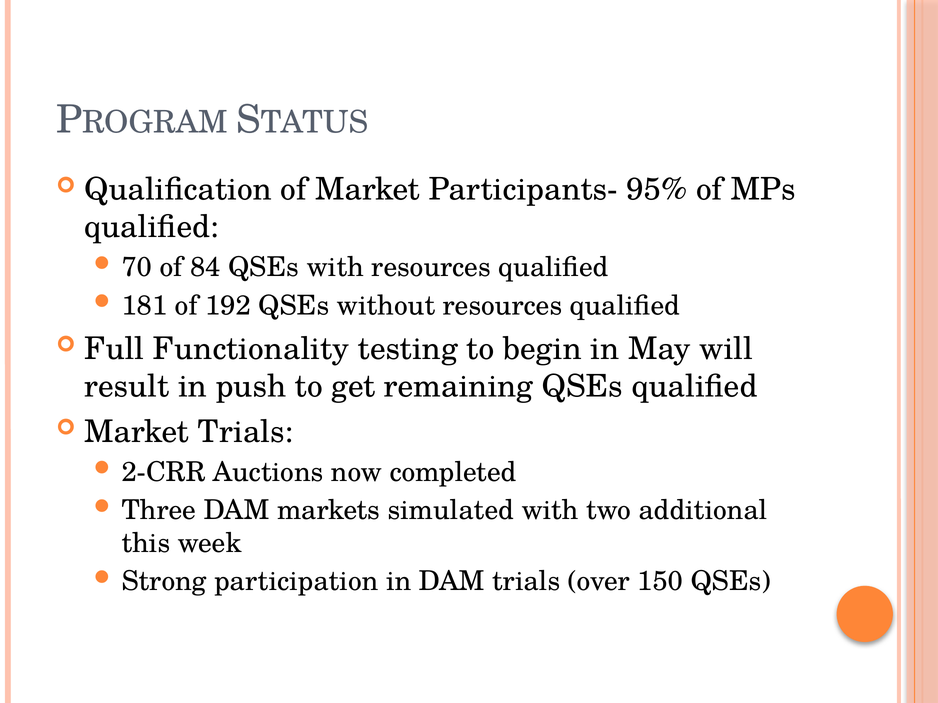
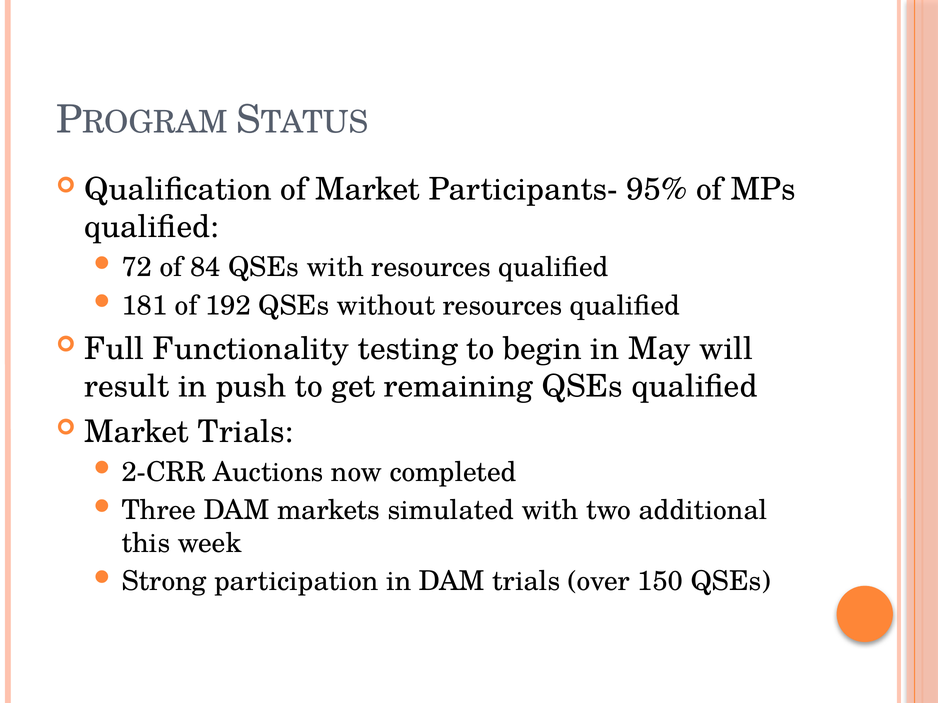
70: 70 -> 72
